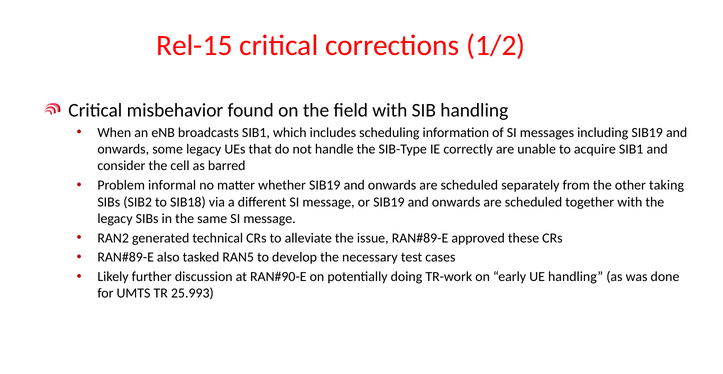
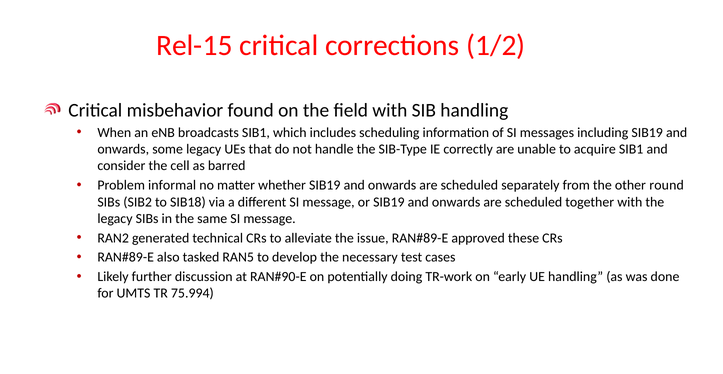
taking: taking -> round
25.993: 25.993 -> 75.994
